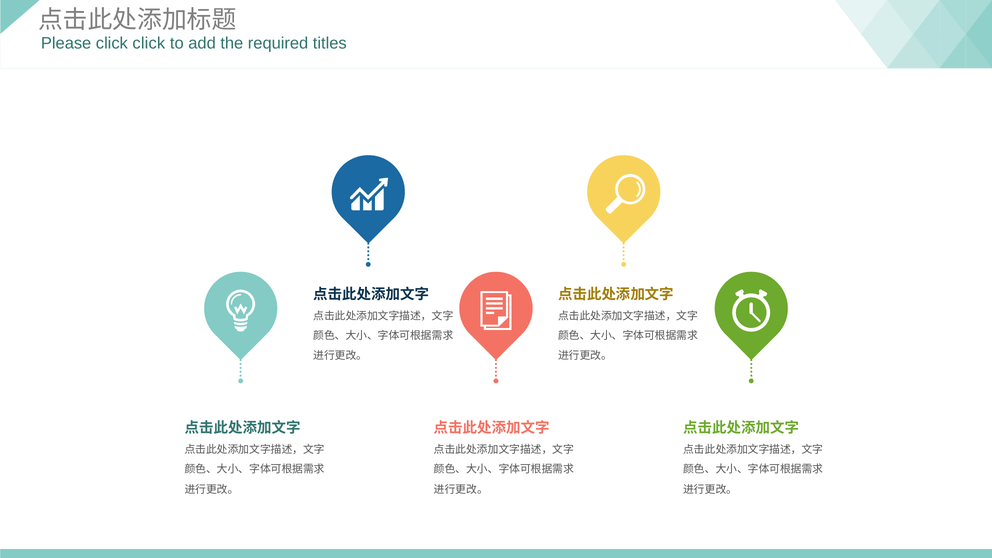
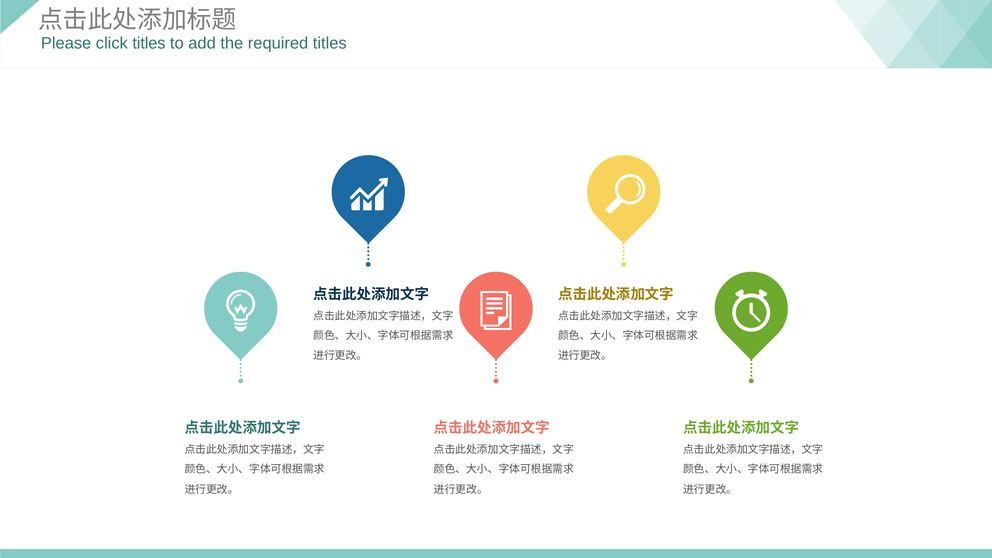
click click: click -> titles
